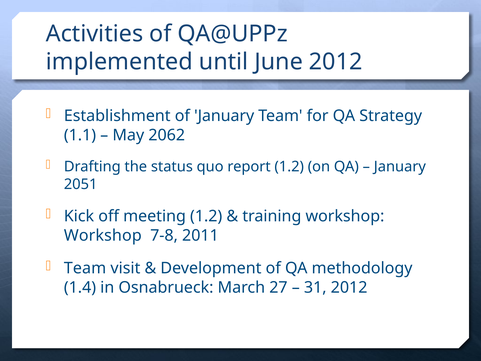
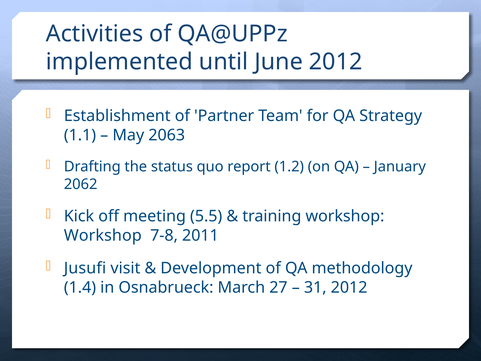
of January: January -> Partner
2062: 2062 -> 2063
2051: 2051 -> 2062
meeting 1.2: 1.2 -> 5.5
Team at (85, 268): Team -> Jusufi
